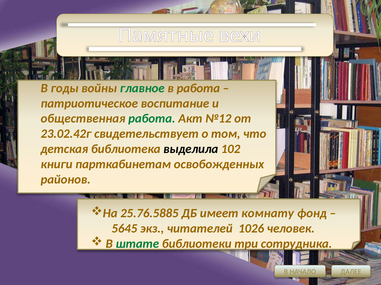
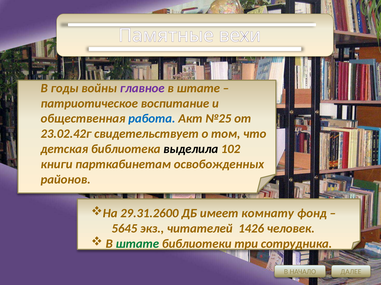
главное colour: green -> purple
работа at (198, 88): работа -> штате
работа at (152, 119) colour: green -> blue
№12: №12 -> №25
25.76.5885: 25.76.5885 -> 29.31.2600
1026: 1026 -> 1426
